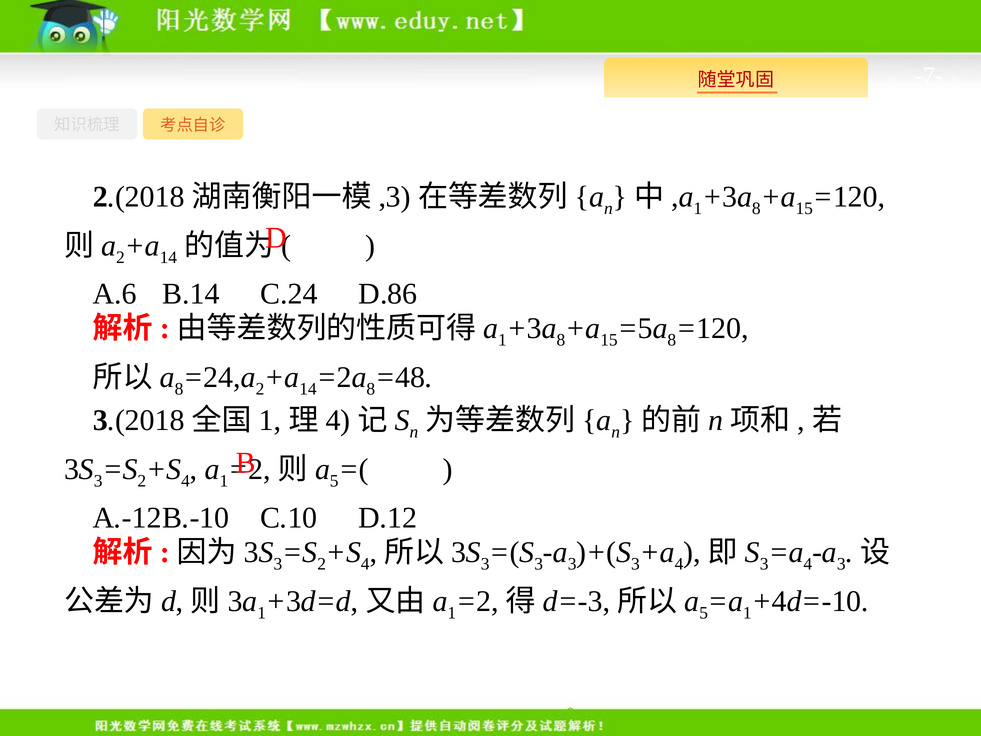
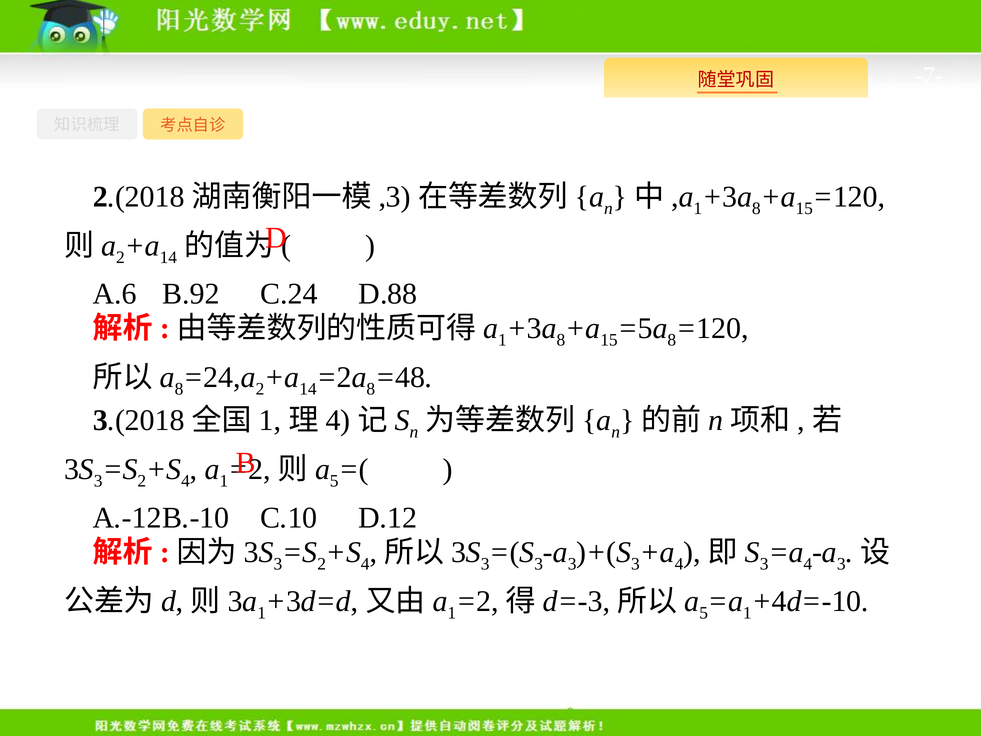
B.14: B.14 -> B.92
D.86: D.86 -> D.88
